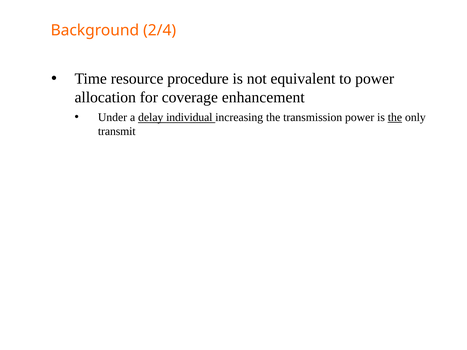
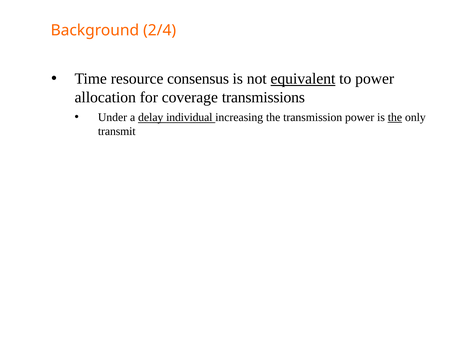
procedure: procedure -> consensus
equivalent underline: none -> present
enhancement: enhancement -> transmissions
